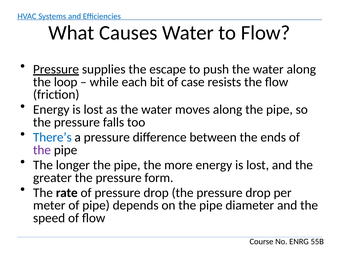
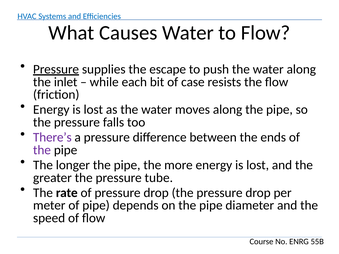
loop: loop -> inlet
There’s colour: blue -> purple
form: form -> tube
